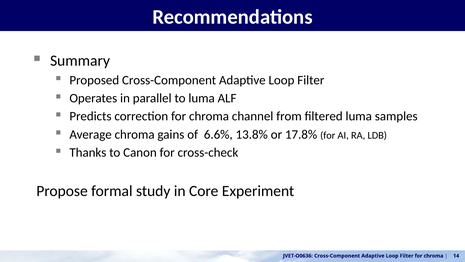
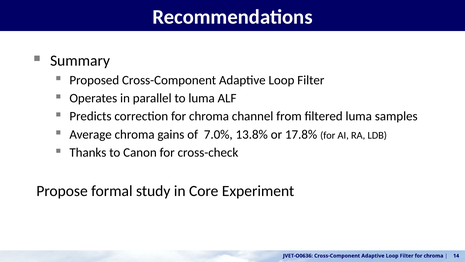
6.6%: 6.6% -> 7.0%
